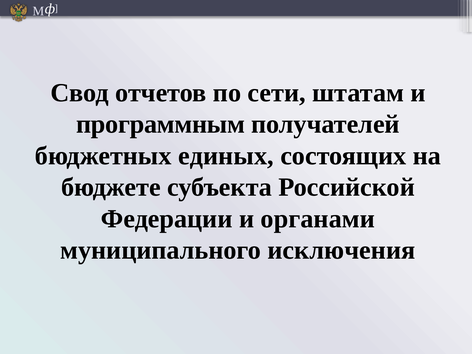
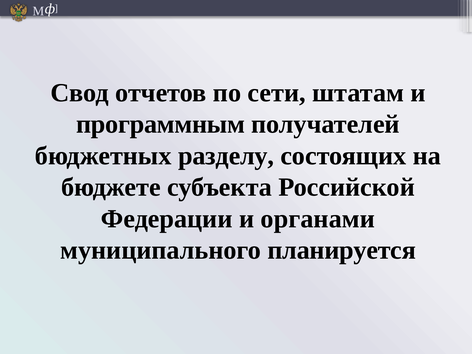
единых: единых -> разделу
исключения: исключения -> планируется
